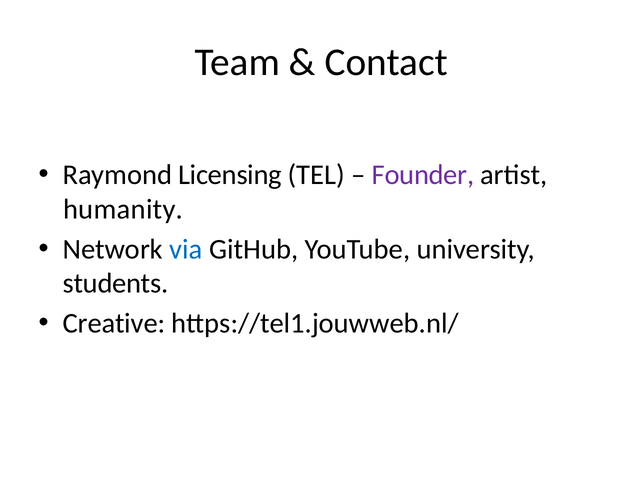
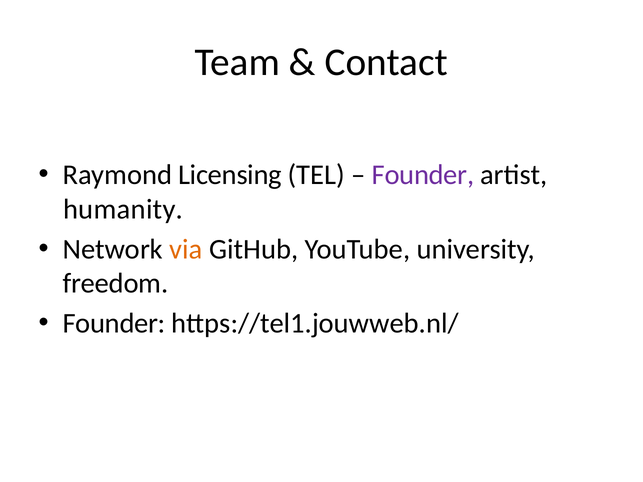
via colour: blue -> orange
students: students -> freedom
Creative at (114, 324): Creative -> Founder
